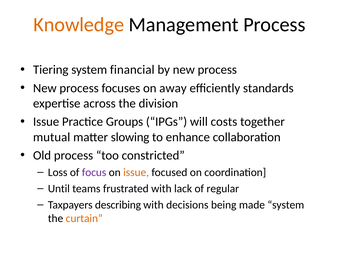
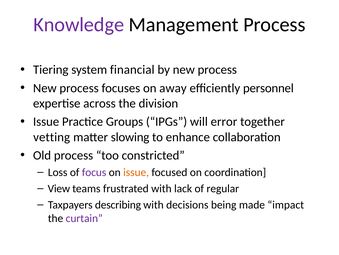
Knowledge colour: orange -> purple
standards: standards -> personnel
costs: costs -> error
mutual: mutual -> vetting
Until: Until -> View
made system: system -> impact
curtain colour: orange -> purple
